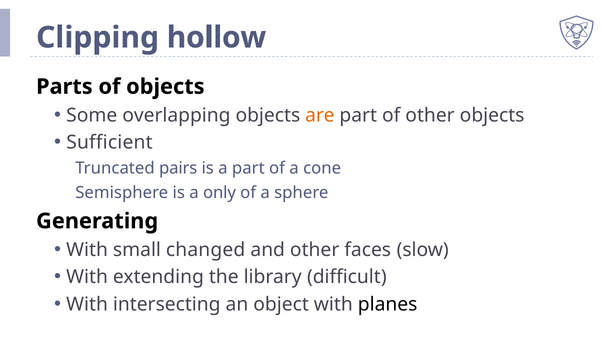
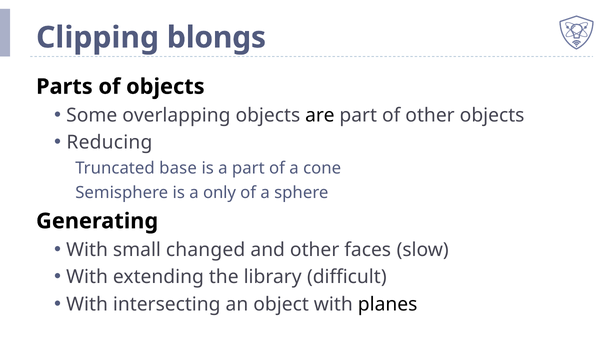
hollow: hollow -> blongs
are colour: orange -> black
Sufficient: Sufficient -> Reducing
pairs: pairs -> base
